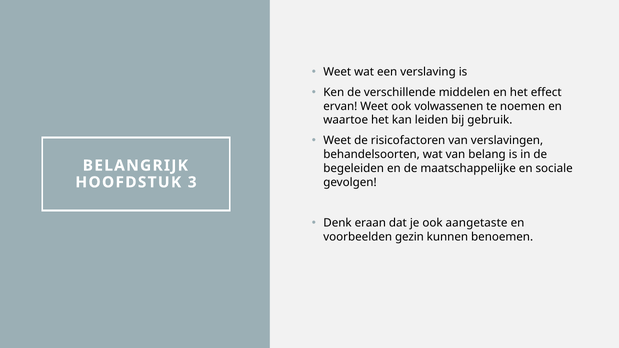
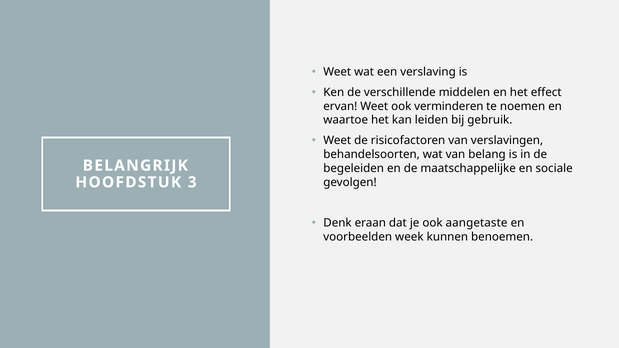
volwassenen: volwassenen -> verminderen
gezin: gezin -> week
